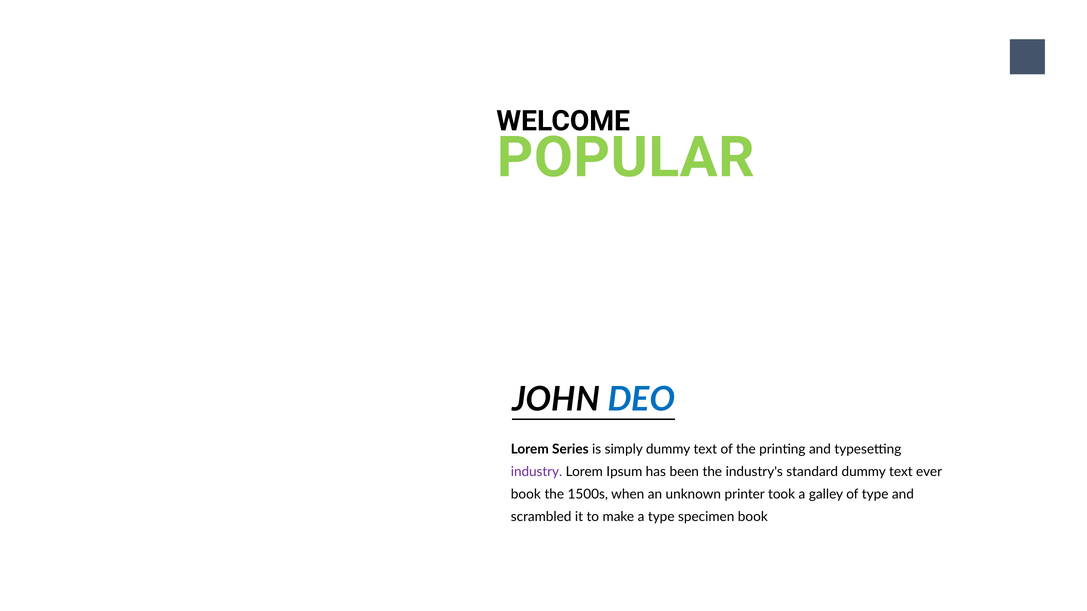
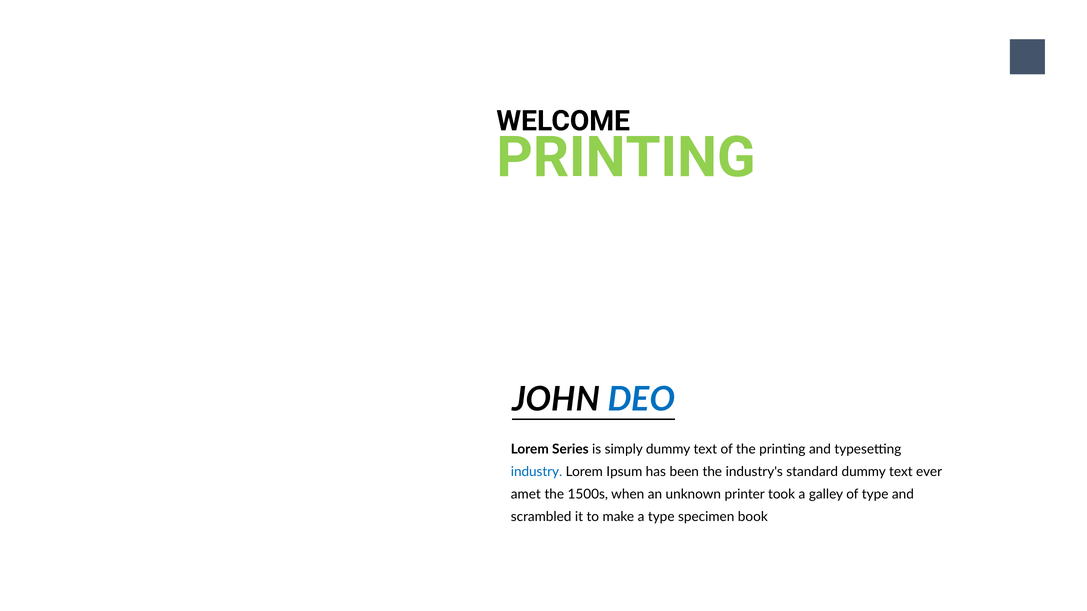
POPULAR at (626, 158): POPULAR -> PRINTING
industry colour: purple -> blue
book at (526, 495): book -> amet
